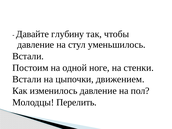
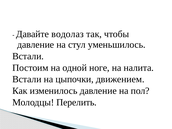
глубину: глубину -> водолаз
стенки: стенки -> налита
